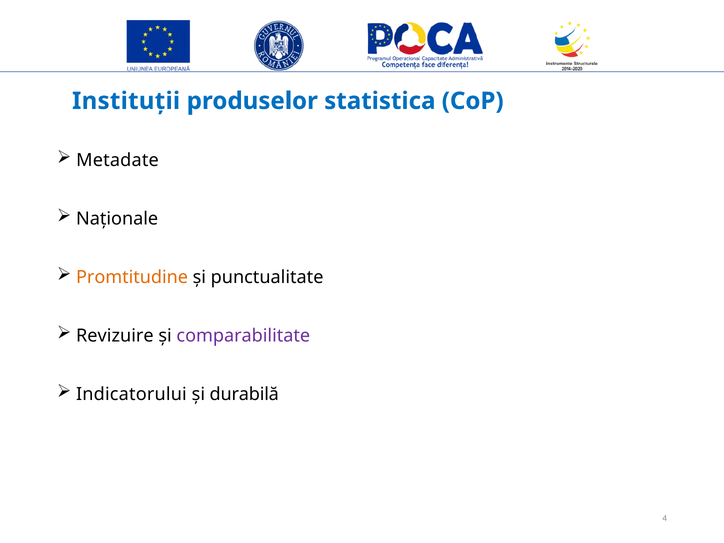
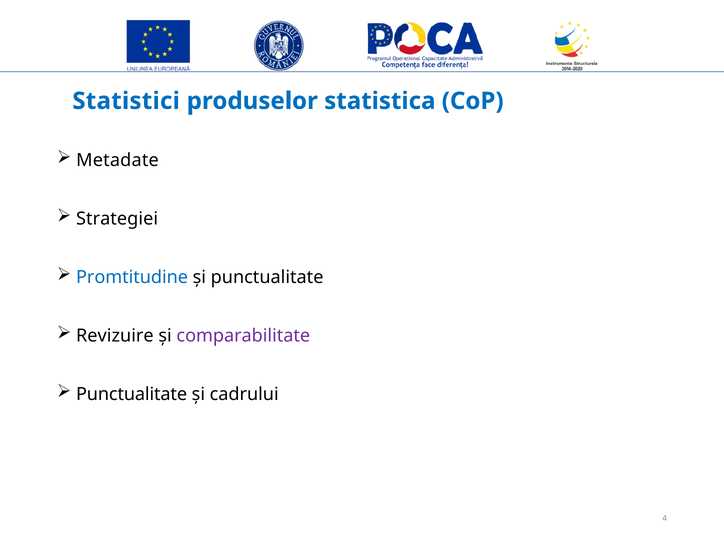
Instituții: Instituții -> Statistici
Naționale: Naționale -> Strategiei
Promtitudine colour: orange -> blue
Indicatorului at (131, 394): Indicatorului -> Punctualitate
durabilă: durabilă -> cadrului
